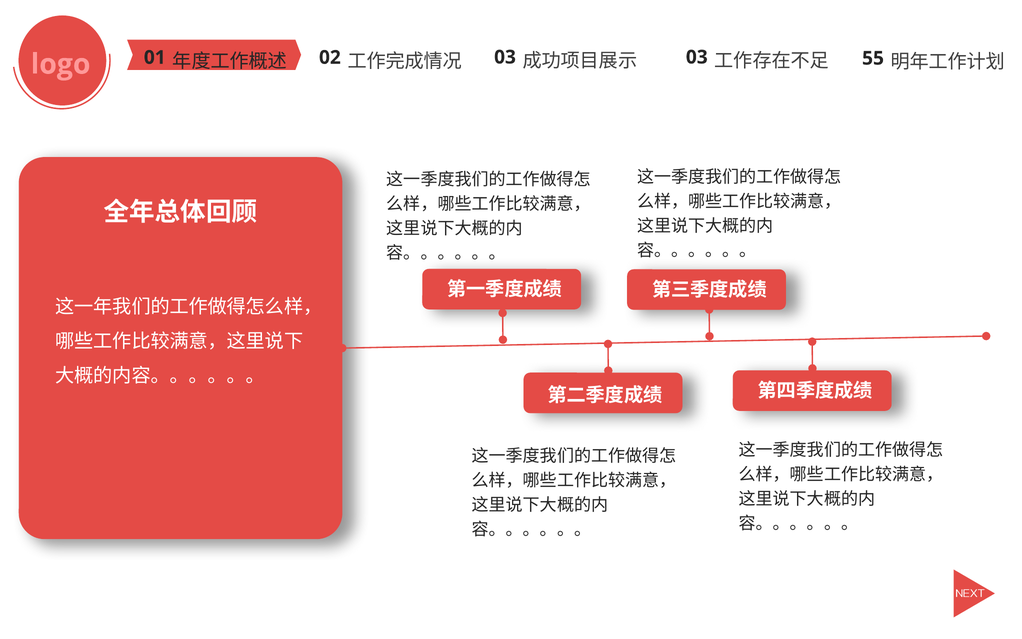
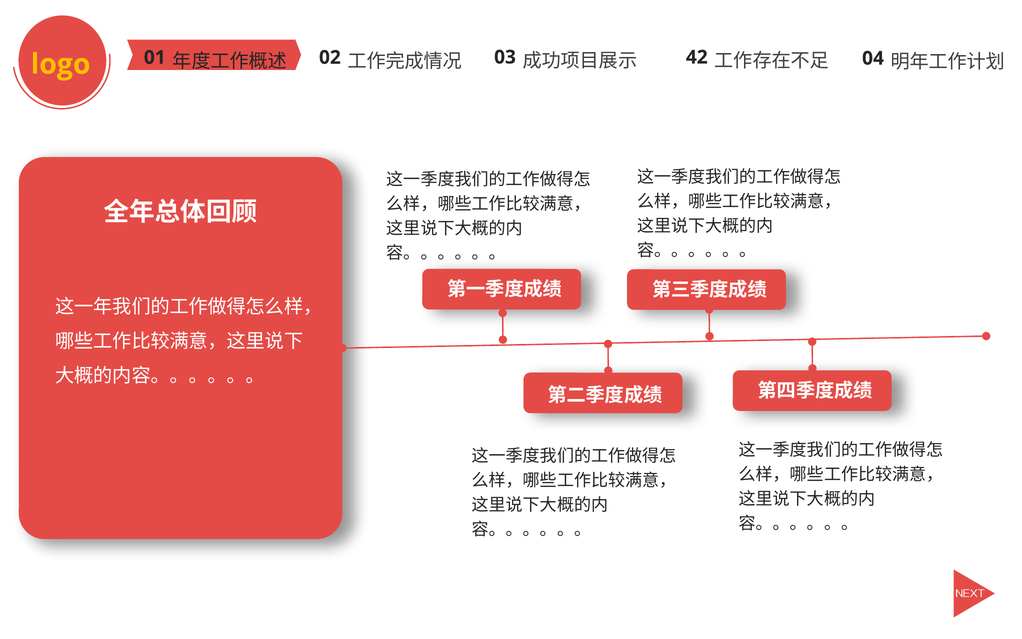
logo colour: pink -> yellow
03 at (697, 57): 03 -> 42
55: 55 -> 04
